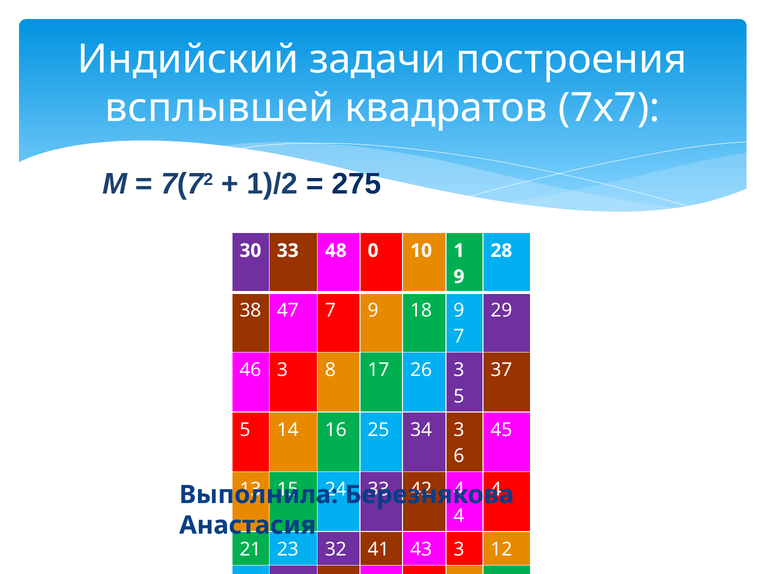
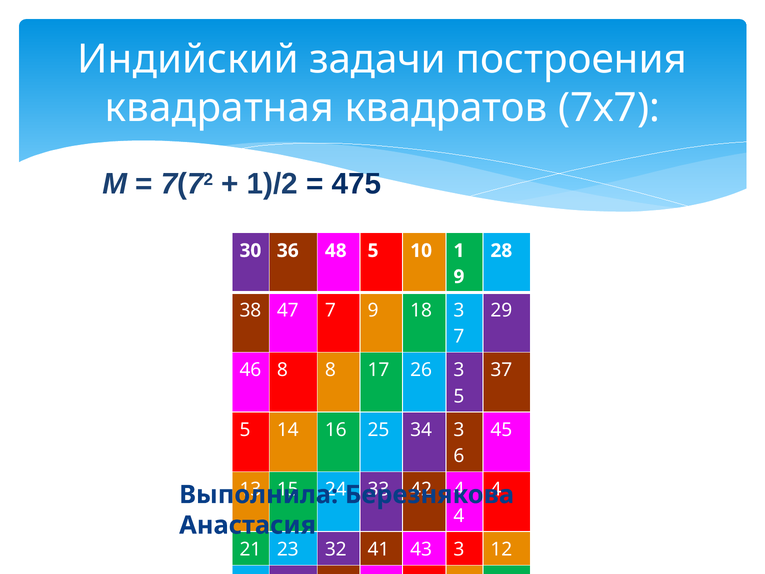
всплывшей: всплывшей -> квадратная
275: 275 -> 475
30 33: 33 -> 36
48 0: 0 -> 5
18 9: 9 -> 3
46 3: 3 -> 8
